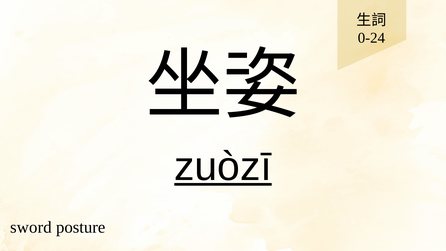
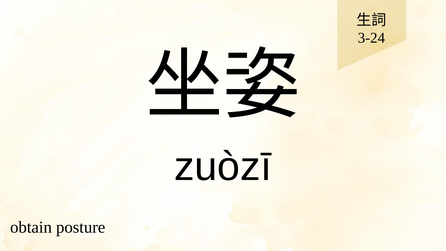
0-24: 0-24 -> 3-24
zuòzī underline: present -> none
sword: sword -> obtain
